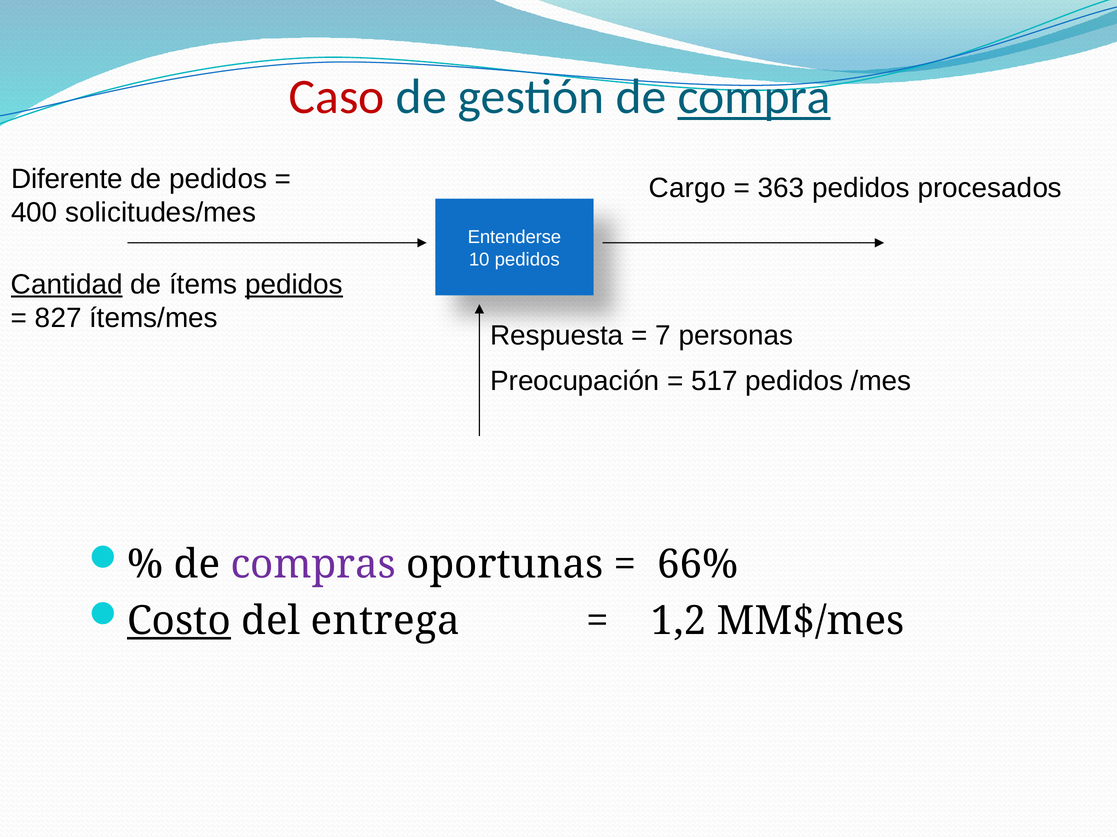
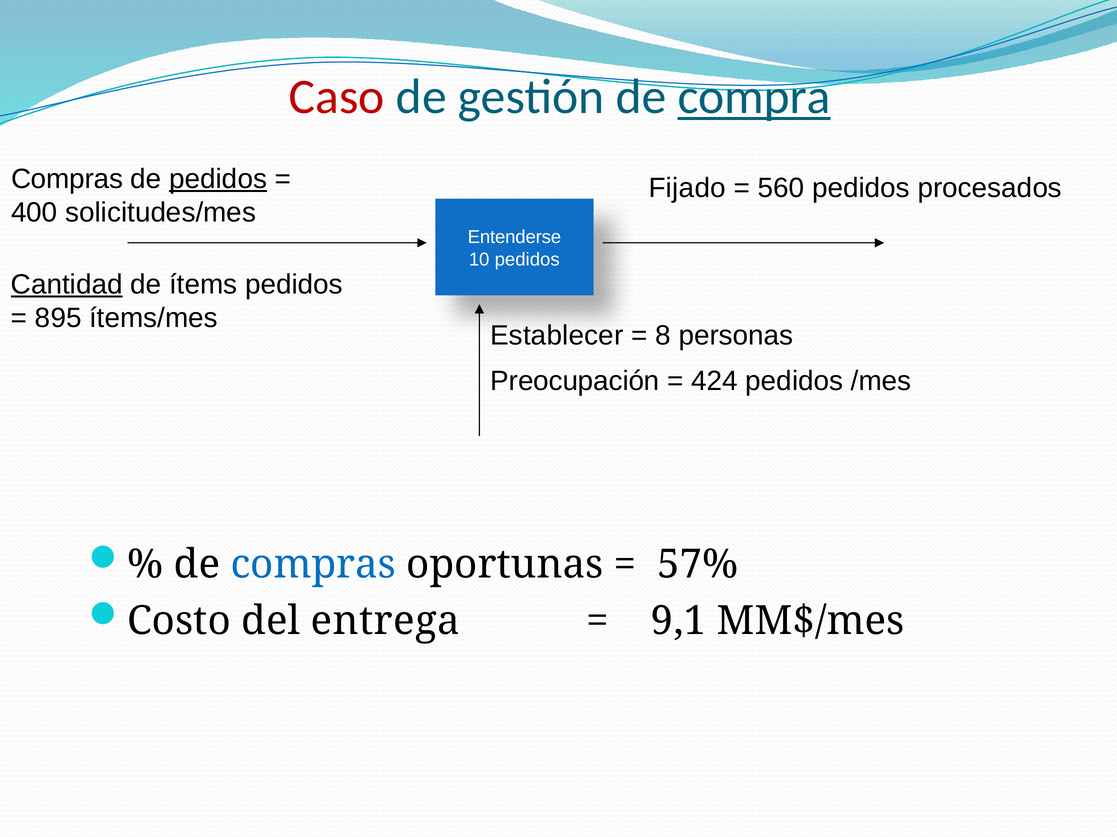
Diferente at (67, 179): Diferente -> Compras
pedidos at (218, 179) underline: none -> present
Cargo: Cargo -> Fijado
363: 363 -> 560
pedidos at (294, 285) underline: present -> none
827: 827 -> 895
Respuesta: Respuesta -> Establecer
7: 7 -> 8
517: 517 -> 424
compras at (313, 565) colour: purple -> blue
66%: 66% -> 57%
Costo underline: present -> none
1,2: 1,2 -> 9,1
